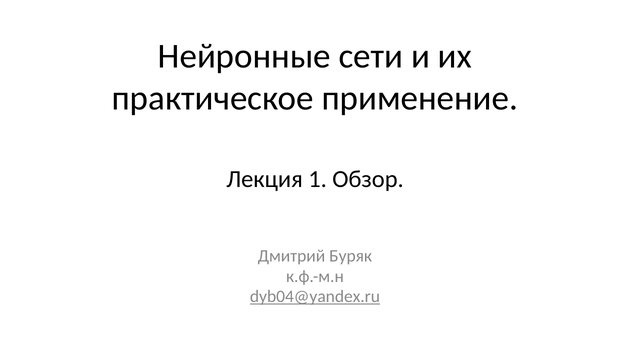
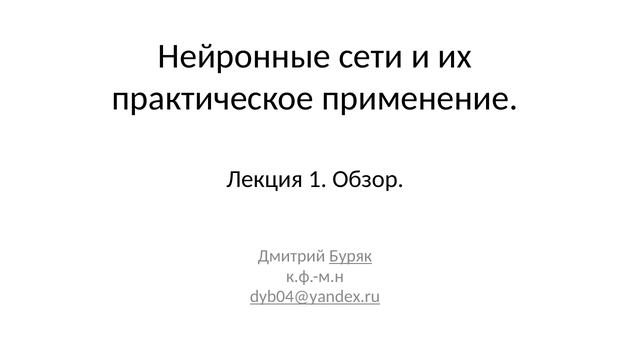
Буряк underline: none -> present
